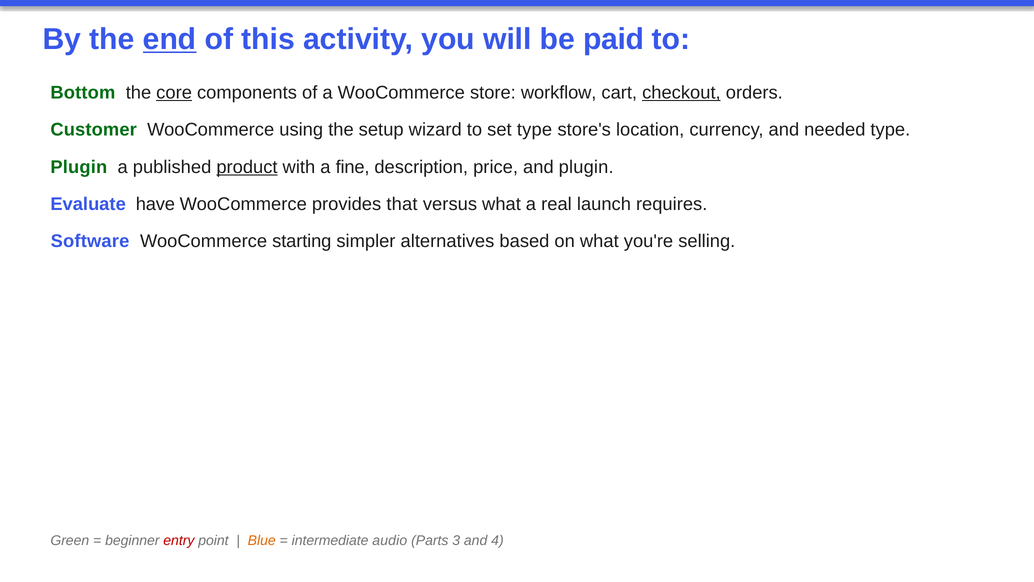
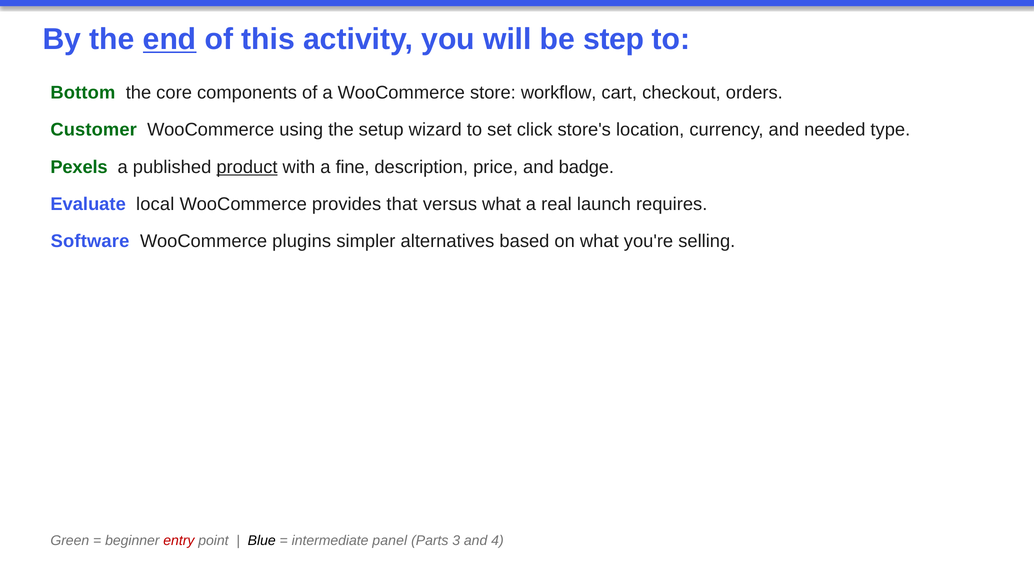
paid: paid -> step
core underline: present -> none
checkout underline: present -> none
set type: type -> click
Plugin at (79, 167): Plugin -> Pexels
and plugin: plugin -> badge
have: have -> local
starting: starting -> plugins
Blue colour: orange -> black
audio: audio -> panel
